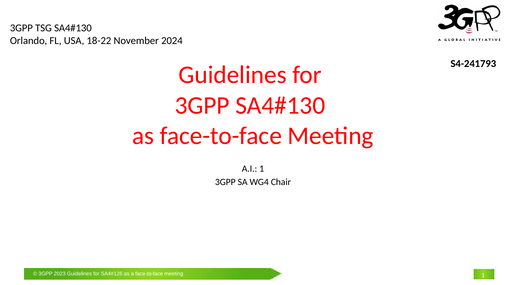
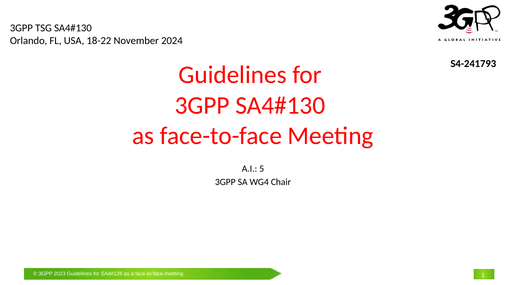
A.I 1: 1 -> 5
